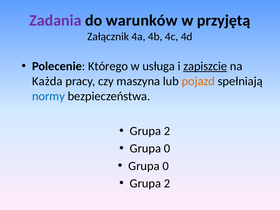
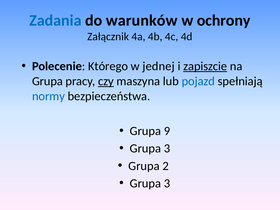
Zadania colour: purple -> blue
przyjętą: przyjętą -> ochrony
usługa: usługa -> jednej
Każda at (47, 81): Każda -> Grupa
czy underline: none -> present
pojazd colour: orange -> blue
2 at (167, 131): 2 -> 9
0 at (167, 148): 0 -> 3
0 at (166, 166): 0 -> 2
2 at (167, 183): 2 -> 3
